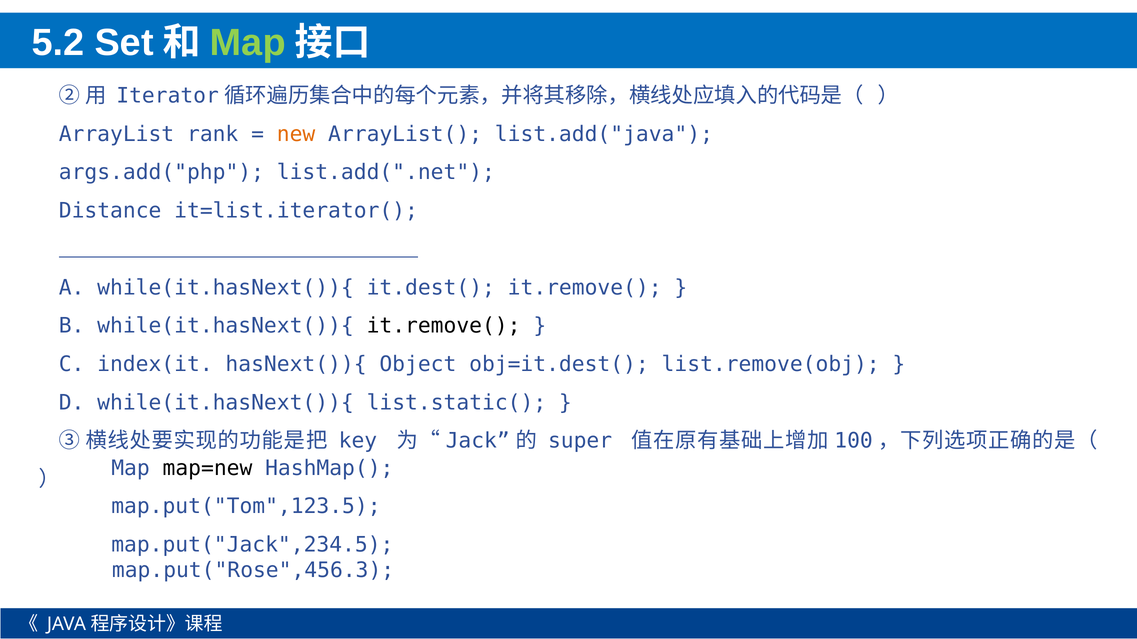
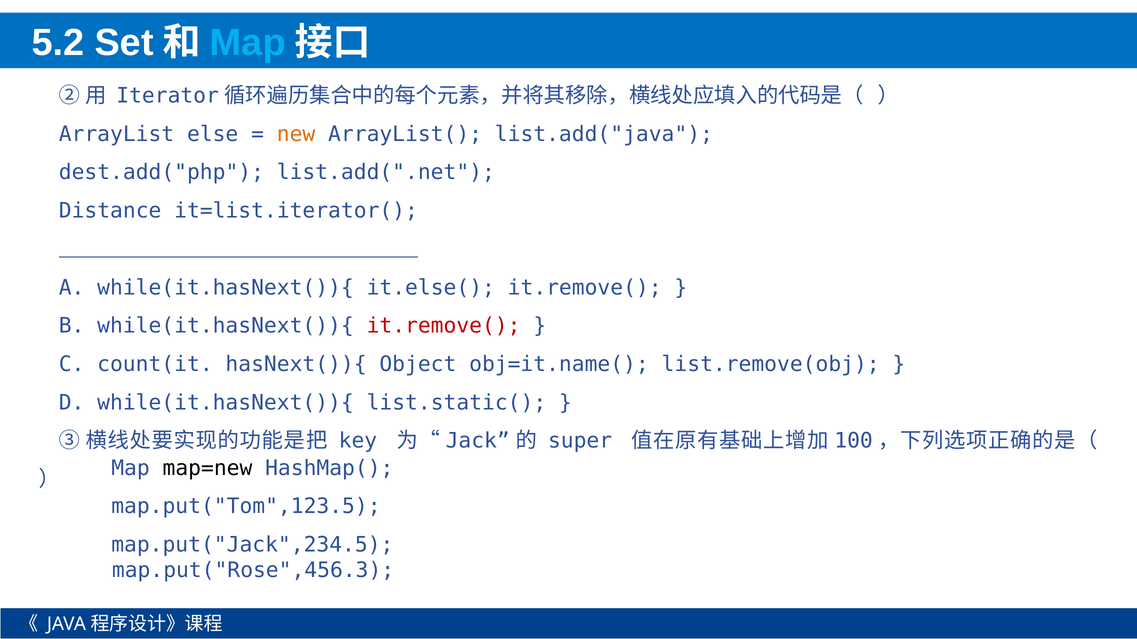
Map at (248, 43) colour: light green -> light blue
rank: rank -> else
args.add("php: args.add("php -> dest.add("php
it.dest(: it.dest( -> it.else(
it.remove( at (444, 326) colour: black -> red
index(it: index(it -> count(it
obj=it.dest(: obj=it.dest( -> obj=it.name(
